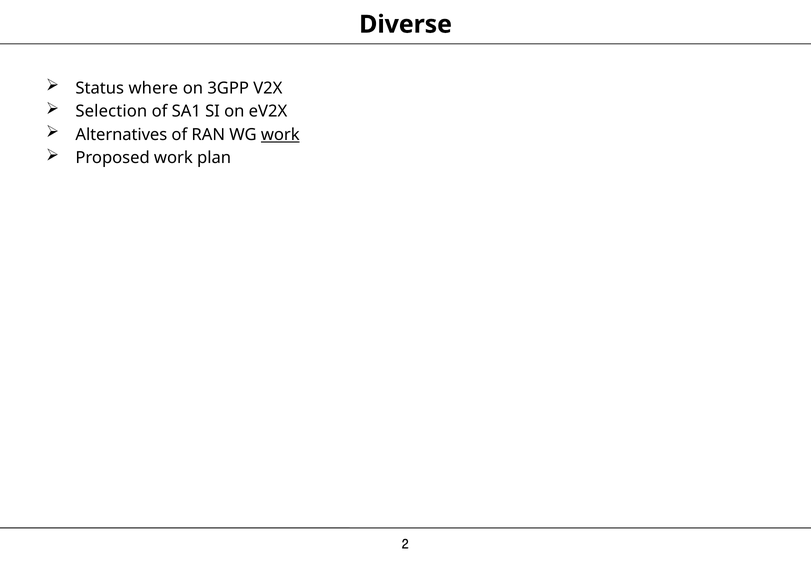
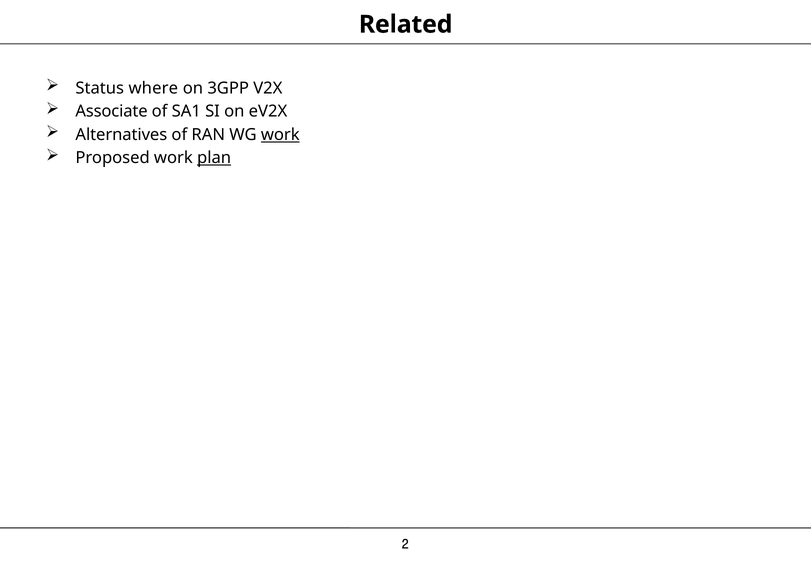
Diverse: Diverse -> Related
Selection: Selection -> Associate
plan underline: none -> present
